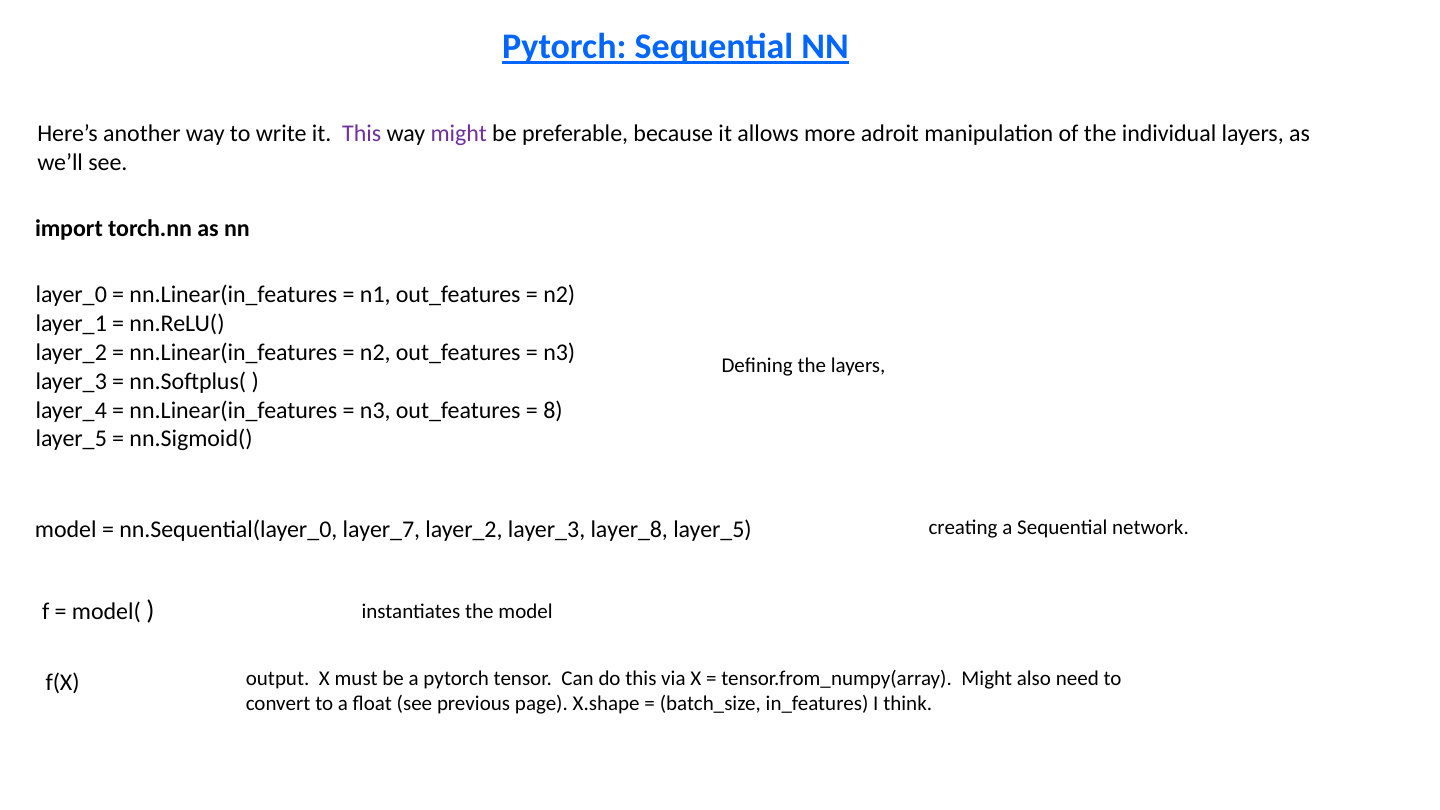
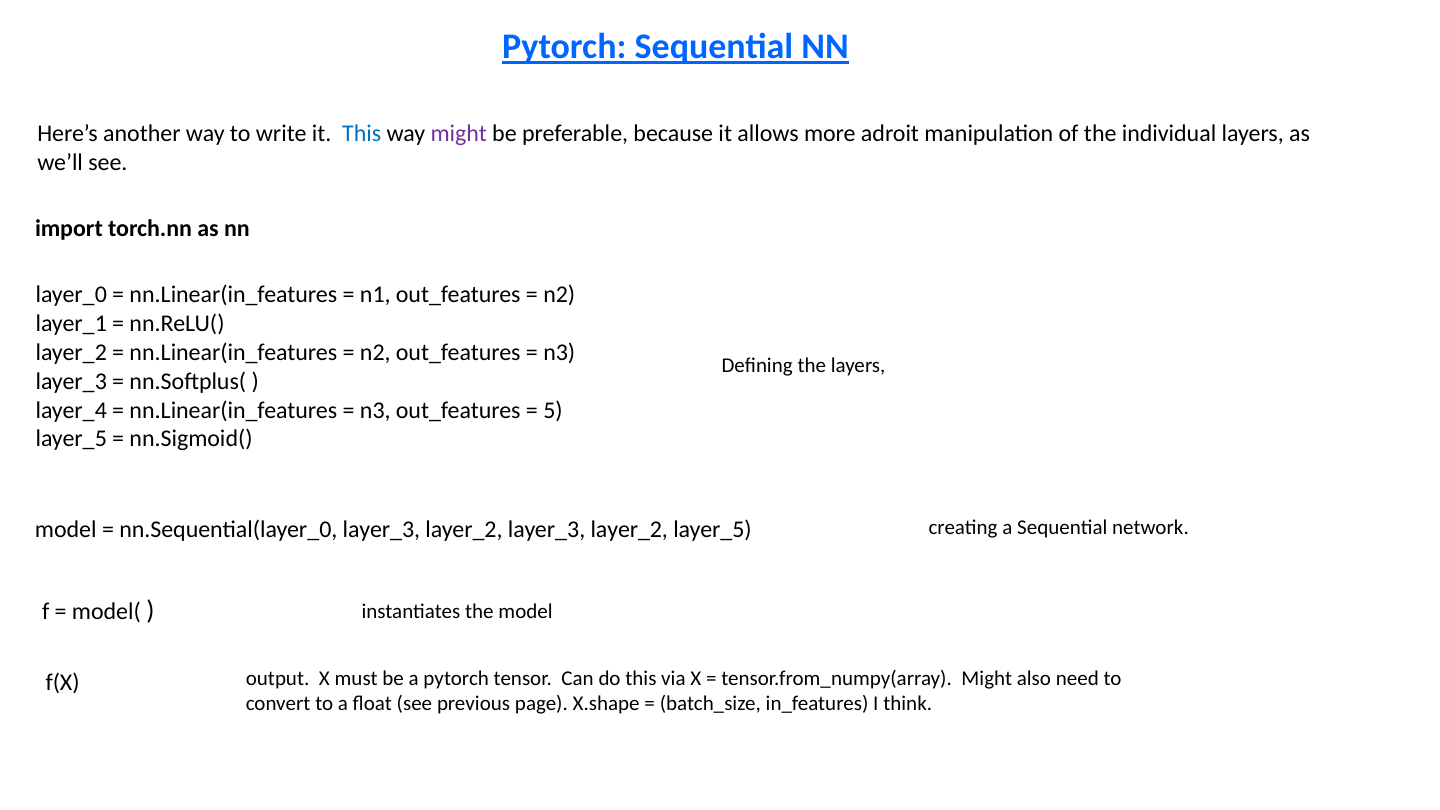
This at (362, 134) colour: purple -> blue
8: 8 -> 5
nn.Sequential(layer_0 layer_7: layer_7 -> layer_3
layer_2 layer_3 layer_8: layer_8 -> layer_2
